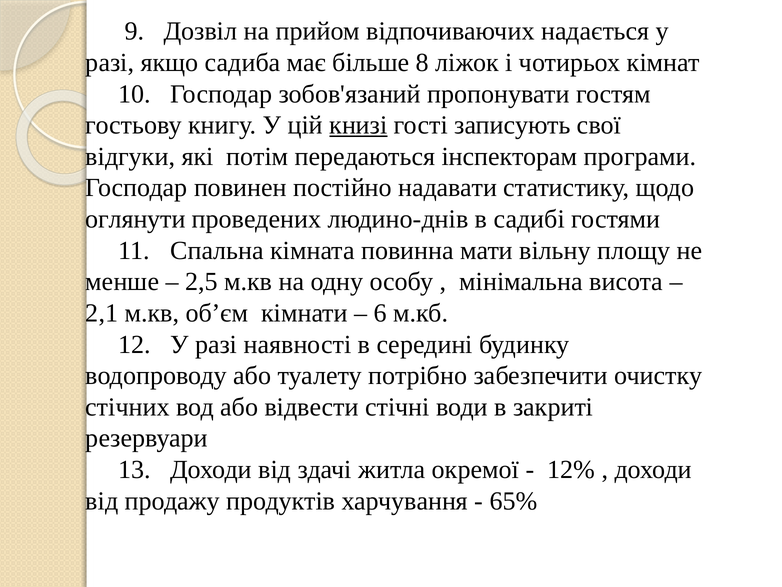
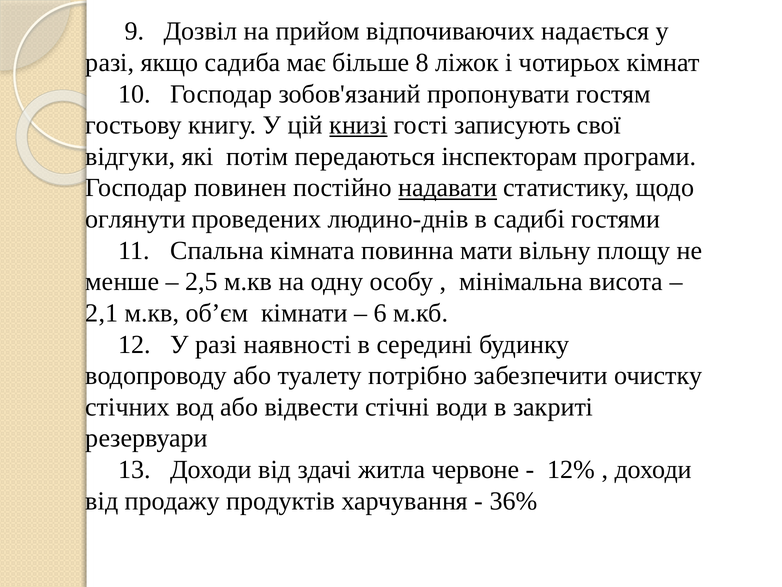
надавати underline: none -> present
окремої: окремої -> червоне
65%: 65% -> 36%
